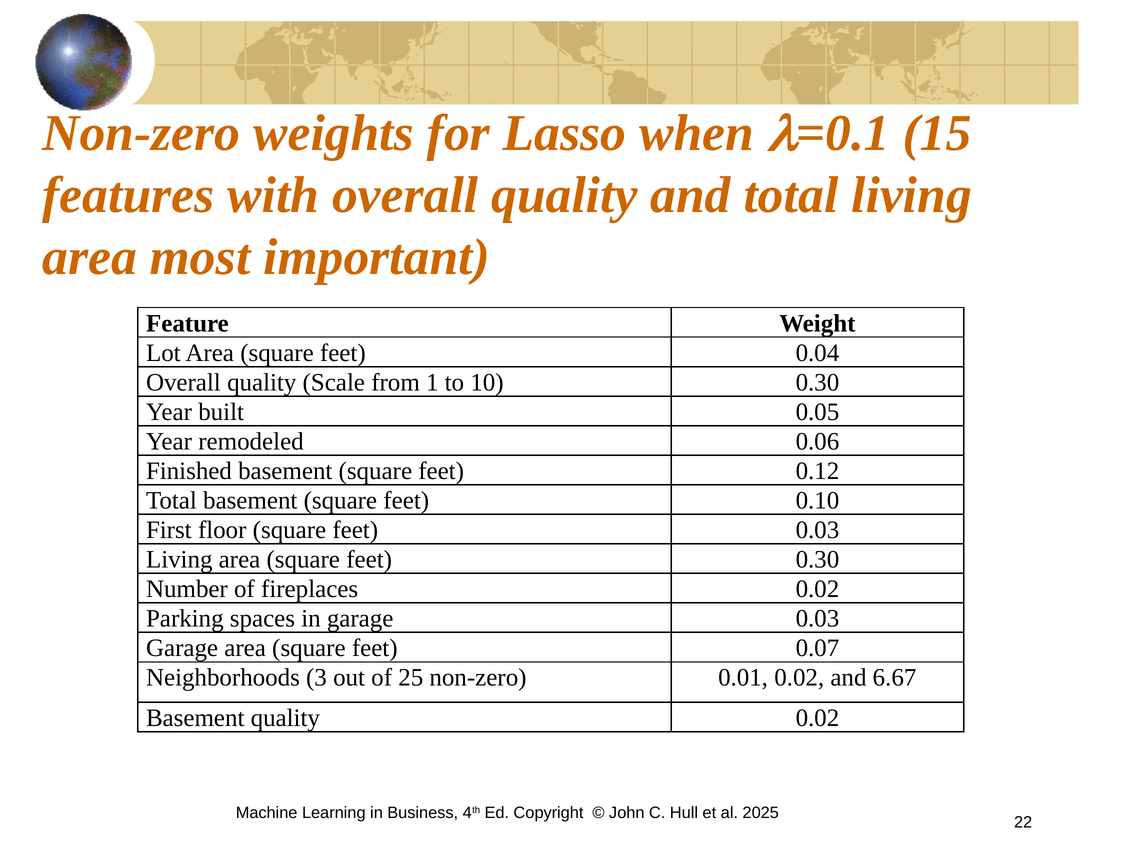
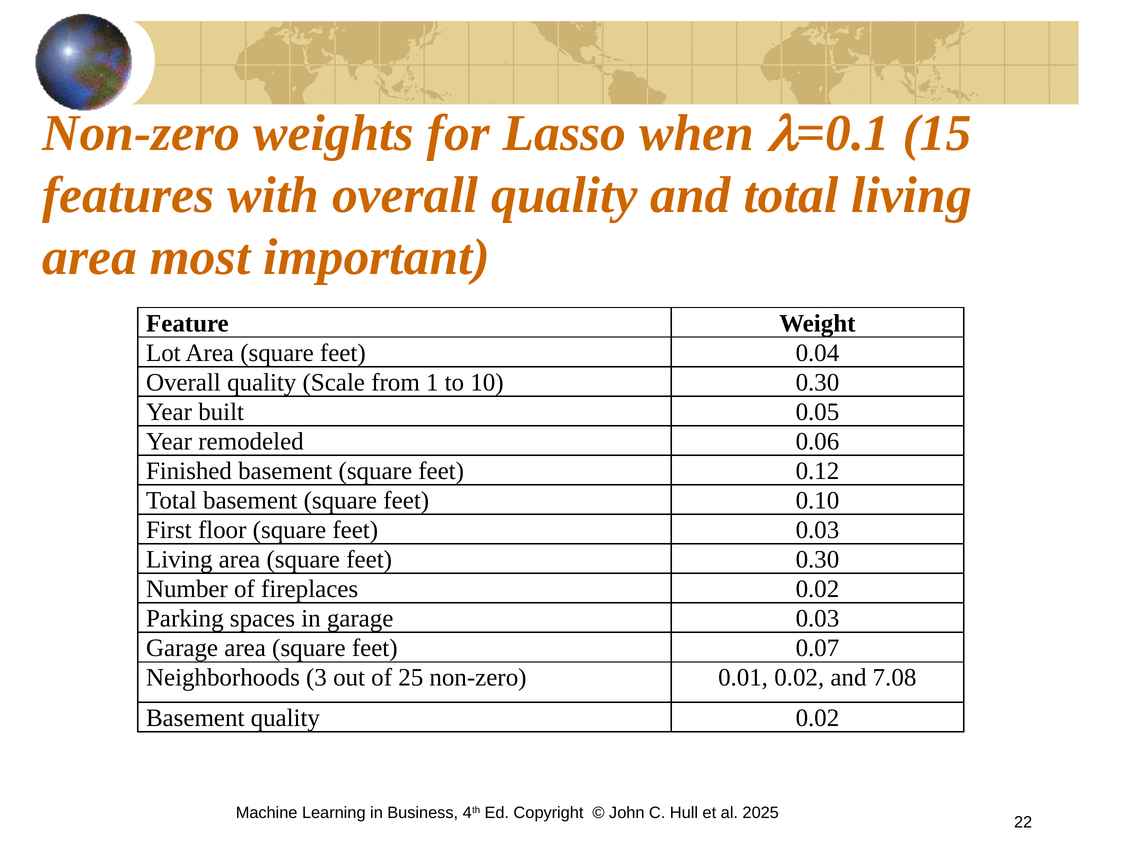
6.67: 6.67 -> 7.08
